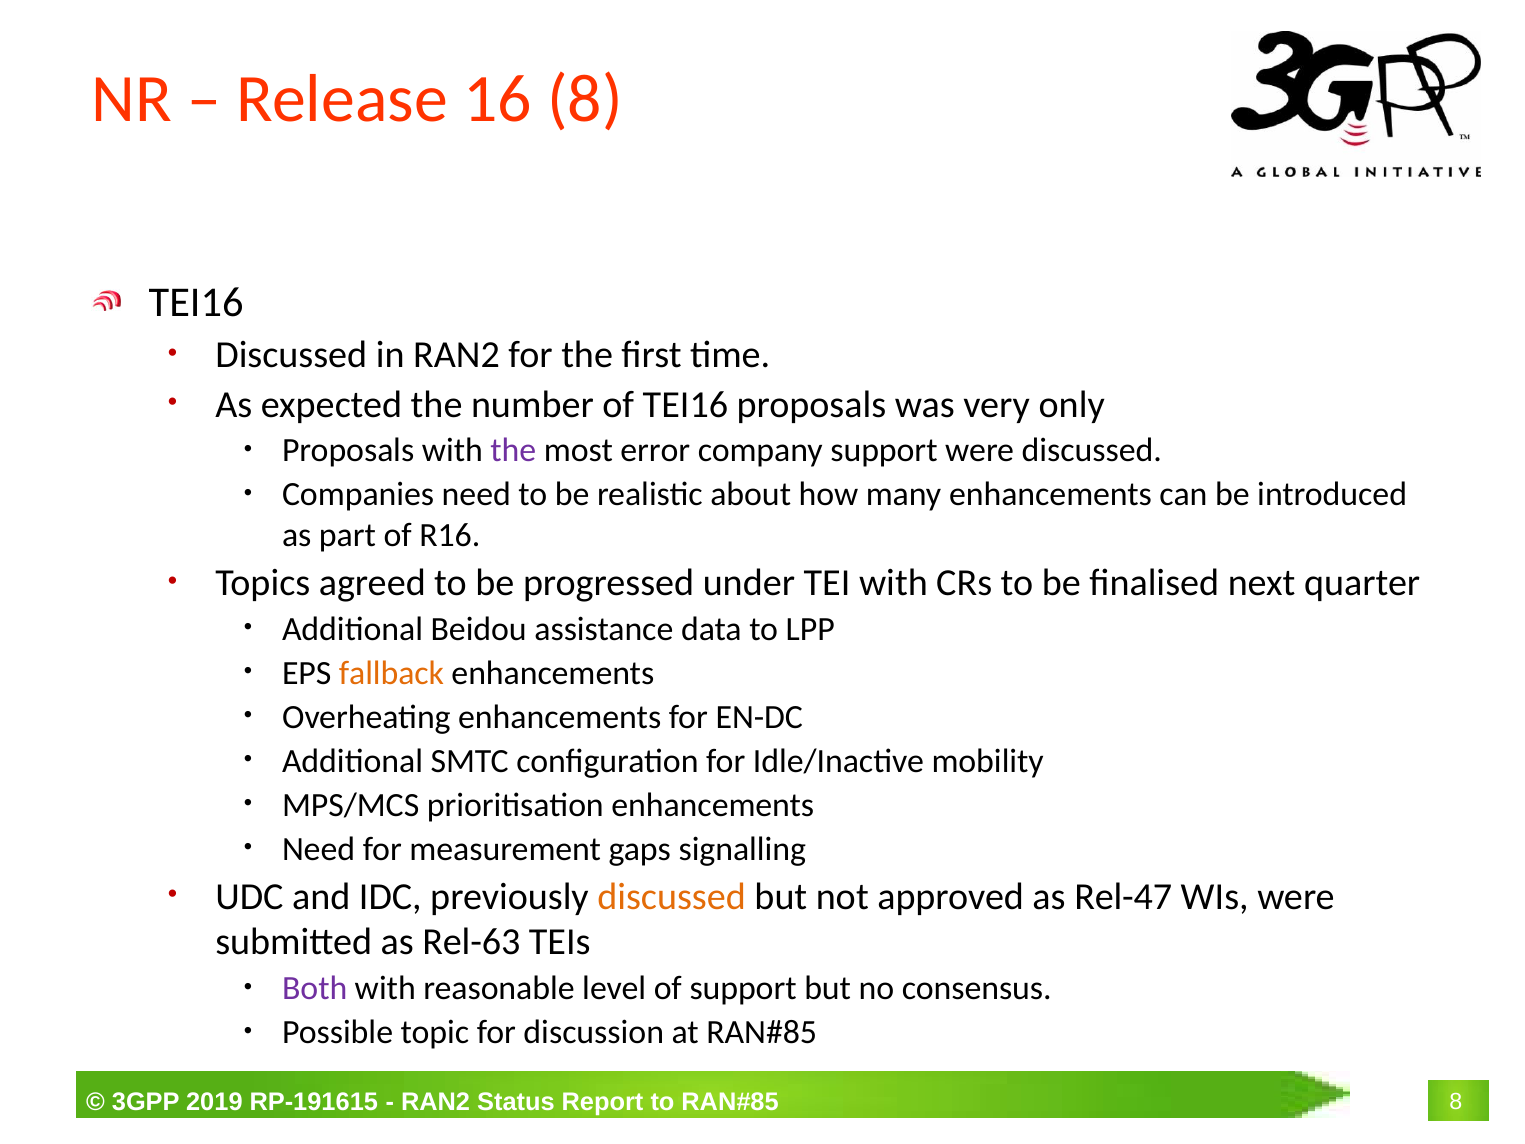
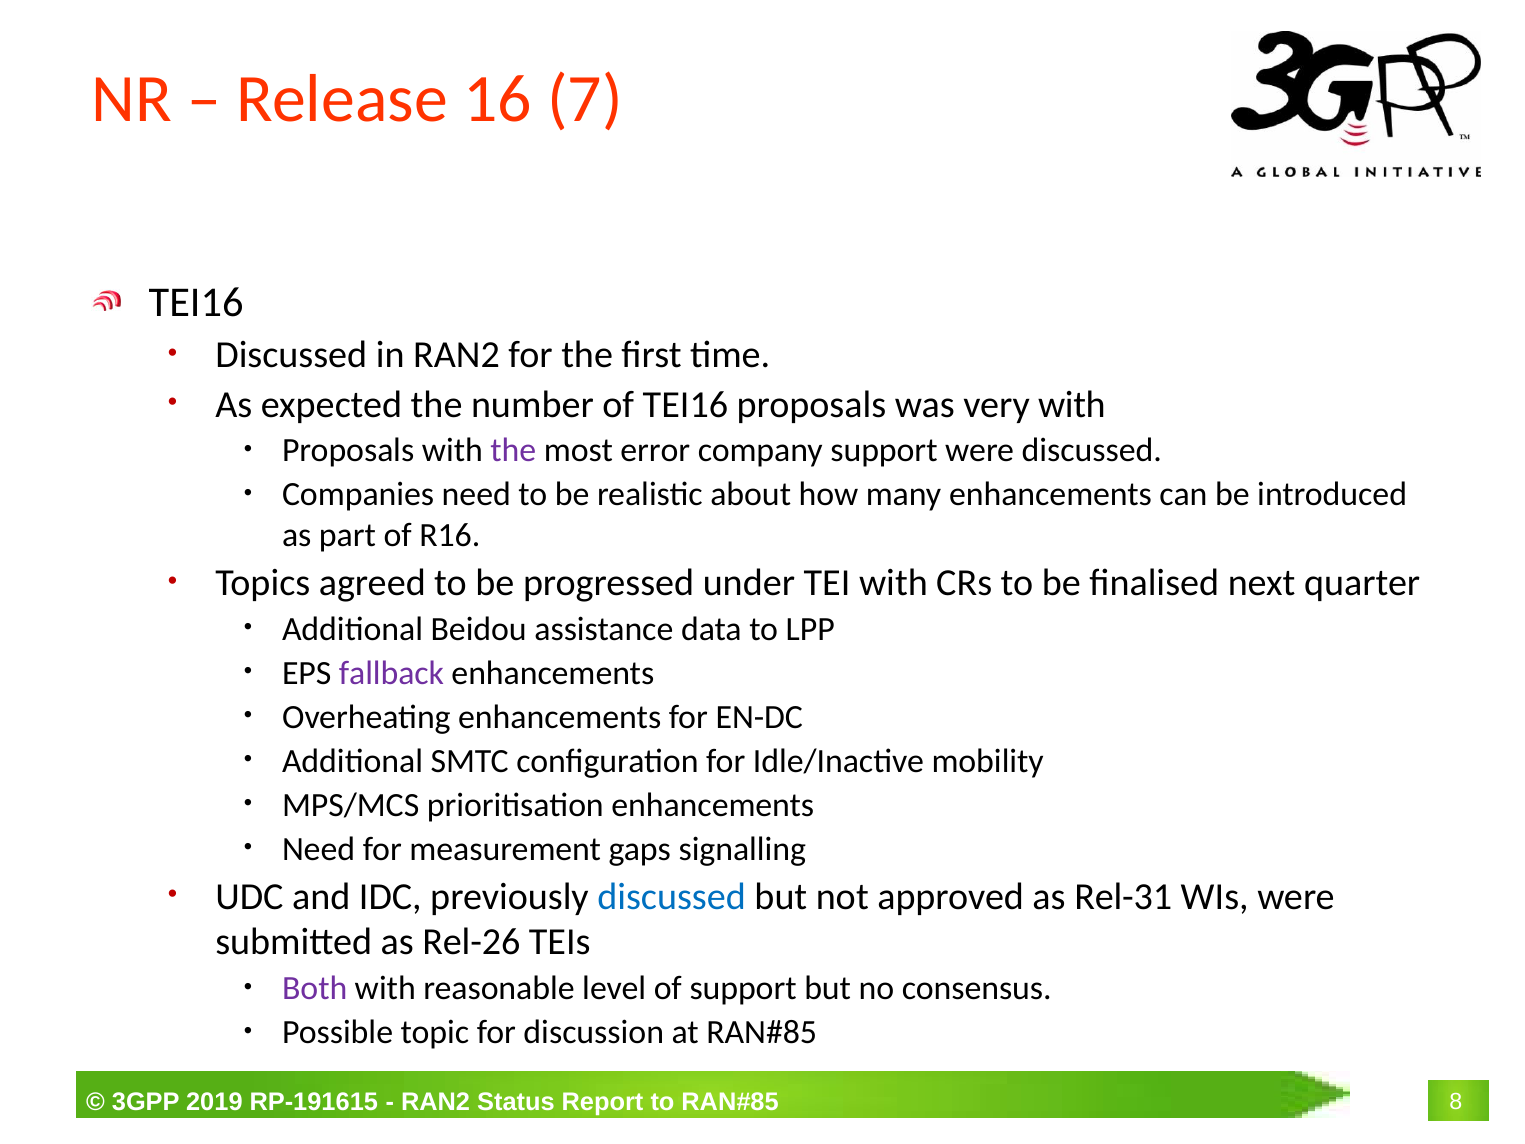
16 8: 8 -> 7
very only: only -> with
fallback colour: orange -> purple
discussed at (672, 896) colour: orange -> blue
Rel-47: Rel-47 -> Rel-31
Rel-63: Rel-63 -> Rel-26
